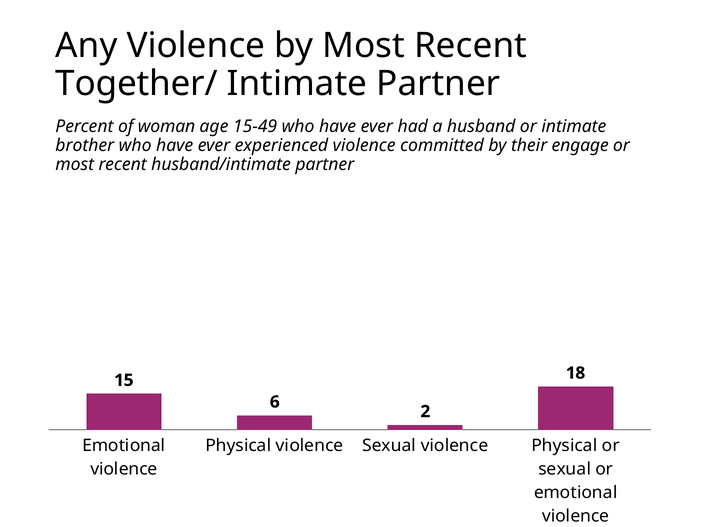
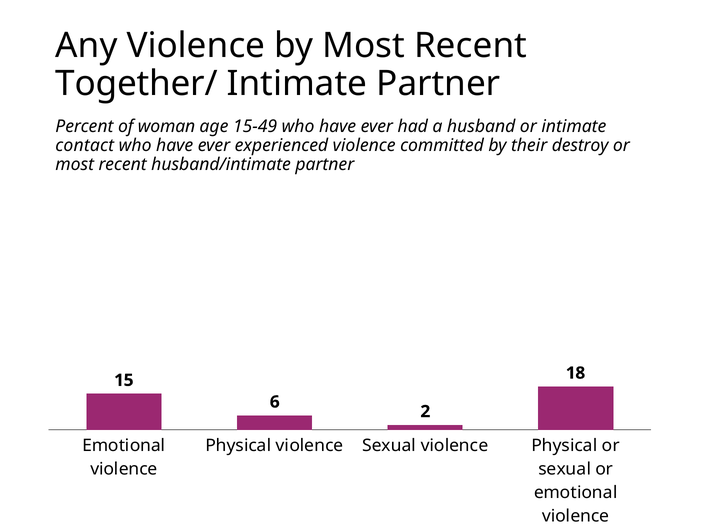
brother: brother -> contact
engage: engage -> destroy
